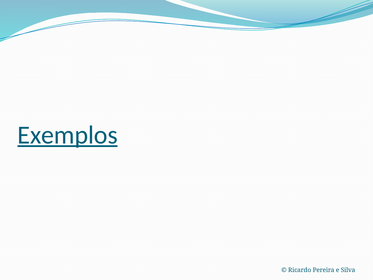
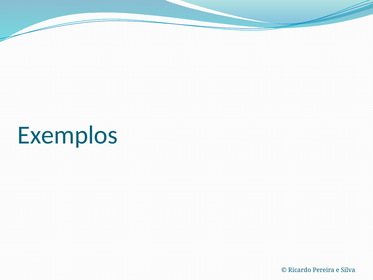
Exemplos underline: present -> none
